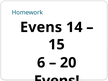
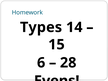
Evens at (41, 27): Evens -> Types
20: 20 -> 28
